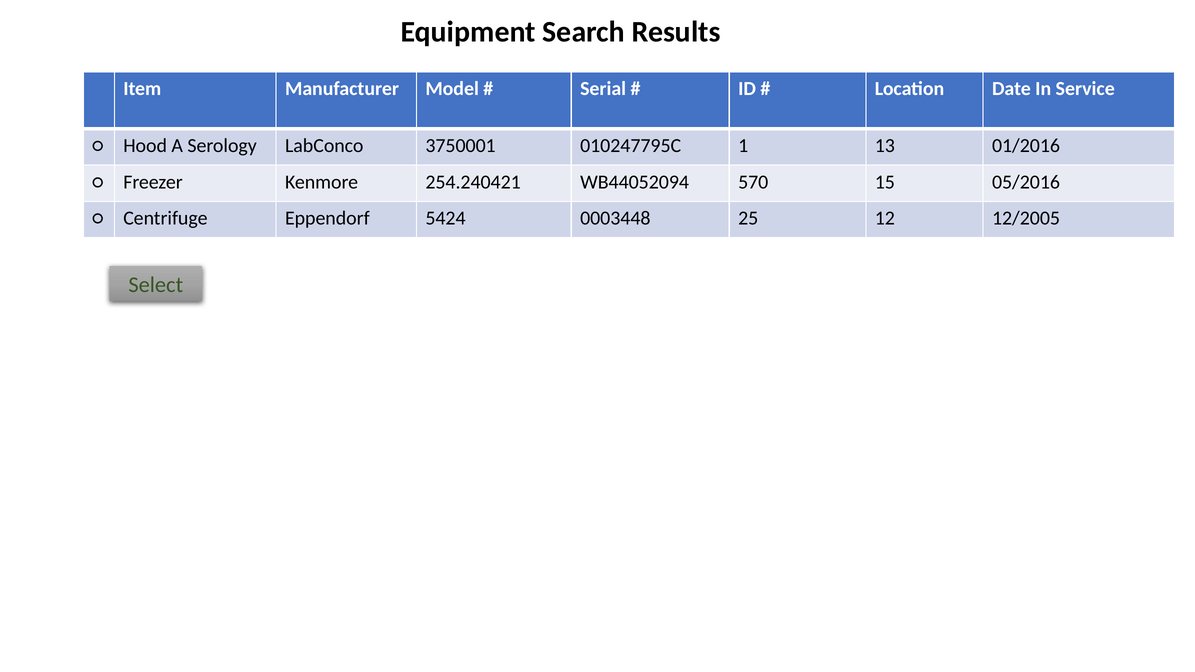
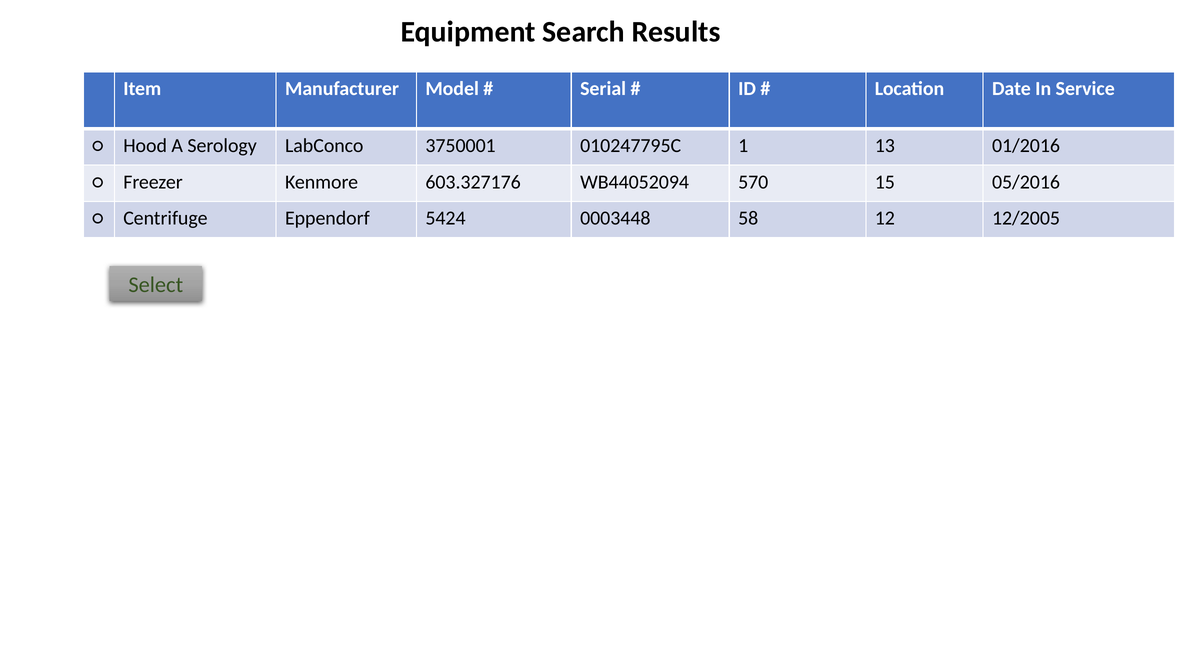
254.240421: 254.240421 -> 603.327176
25: 25 -> 58
